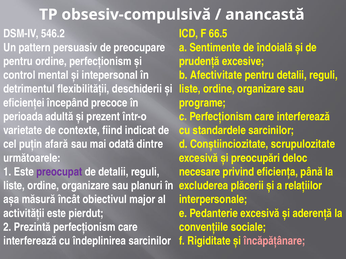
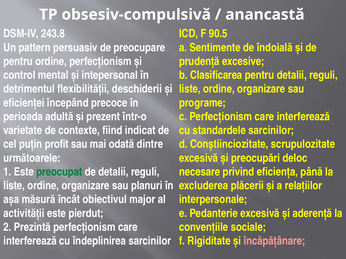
546.2: 546.2 -> 243.8
66.5: 66.5 -> 90.5
Afectivitate: Afectivitate -> Clasificarea
afară: afară -> profit
preocupat colour: purple -> green
